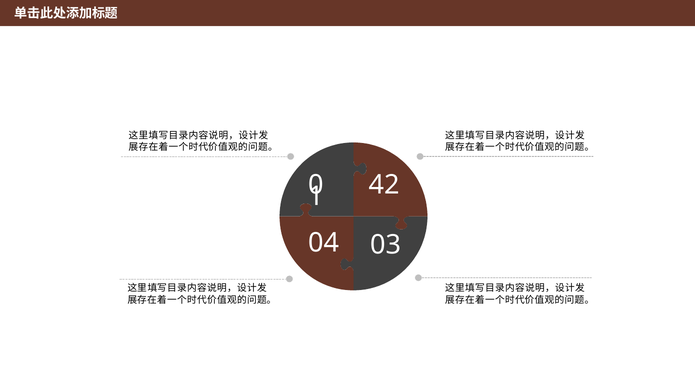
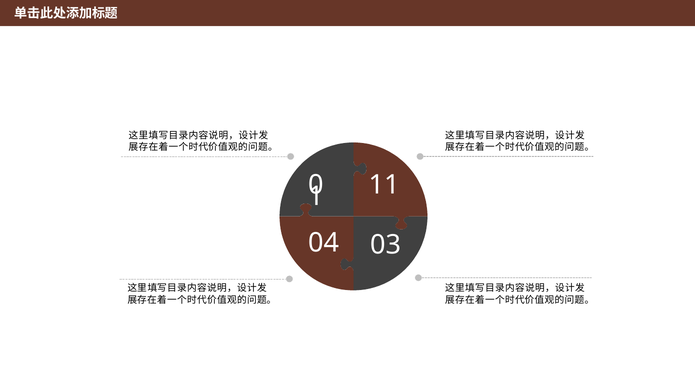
42: 42 -> 11
